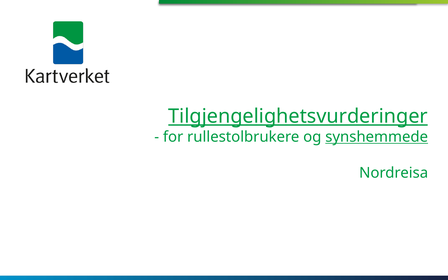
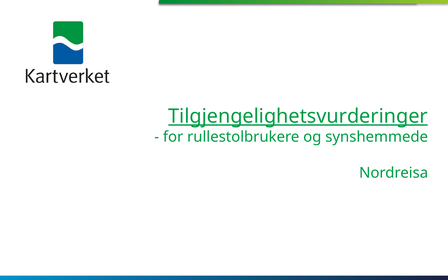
synshemmede underline: present -> none
